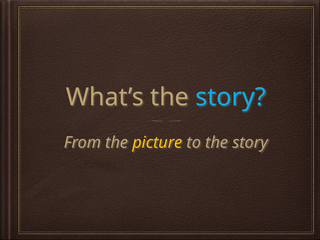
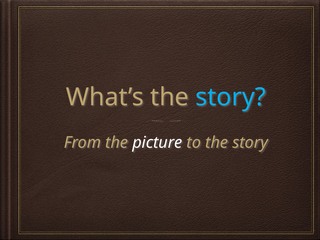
picture colour: yellow -> white
